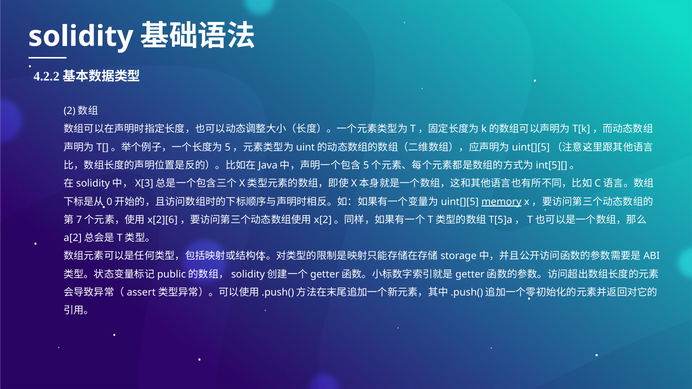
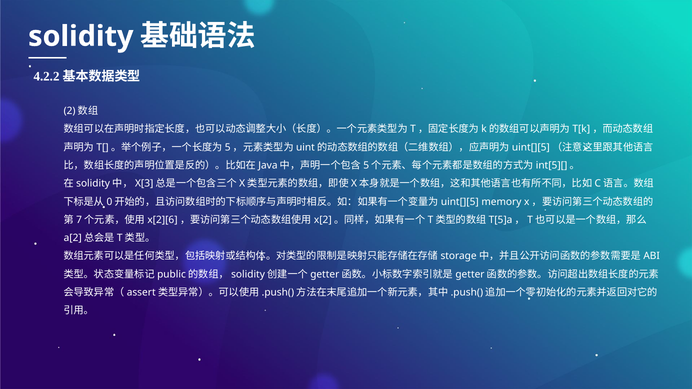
memory underline: present -> none
